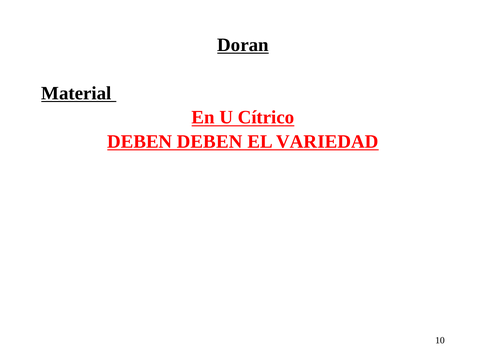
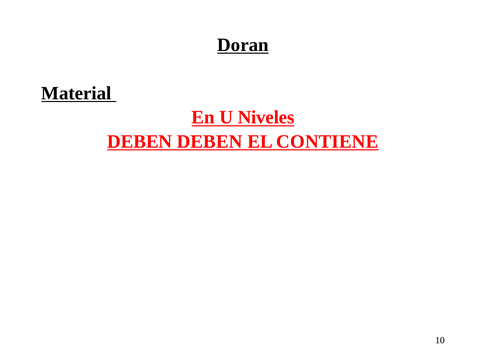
Cítrico: Cítrico -> Niveles
VARIEDAD: VARIEDAD -> CONTIENE
